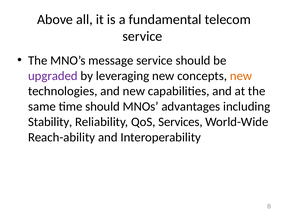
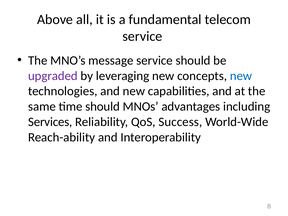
new at (241, 76) colour: orange -> blue
Stability: Stability -> Services
Services: Services -> Success
